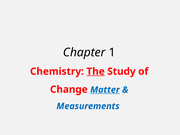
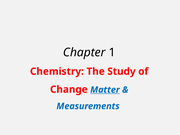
The underline: present -> none
